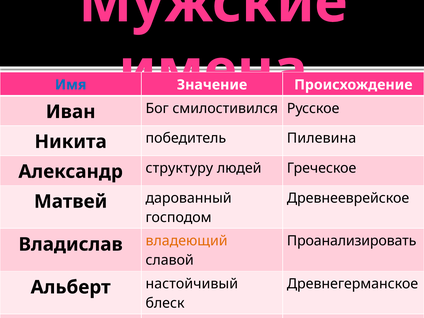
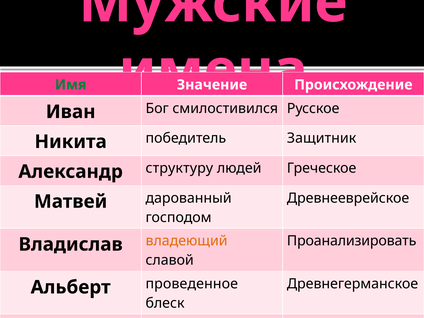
Имя colour: blue -> green
Пилевина: Пилевина -> Защитник
настойчивый: настойчивый -> проведенное
